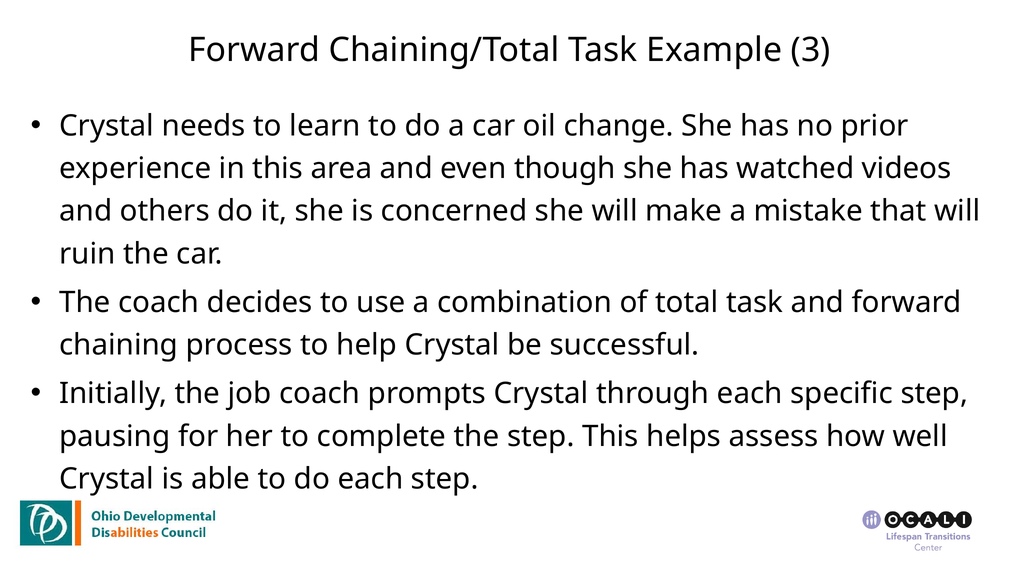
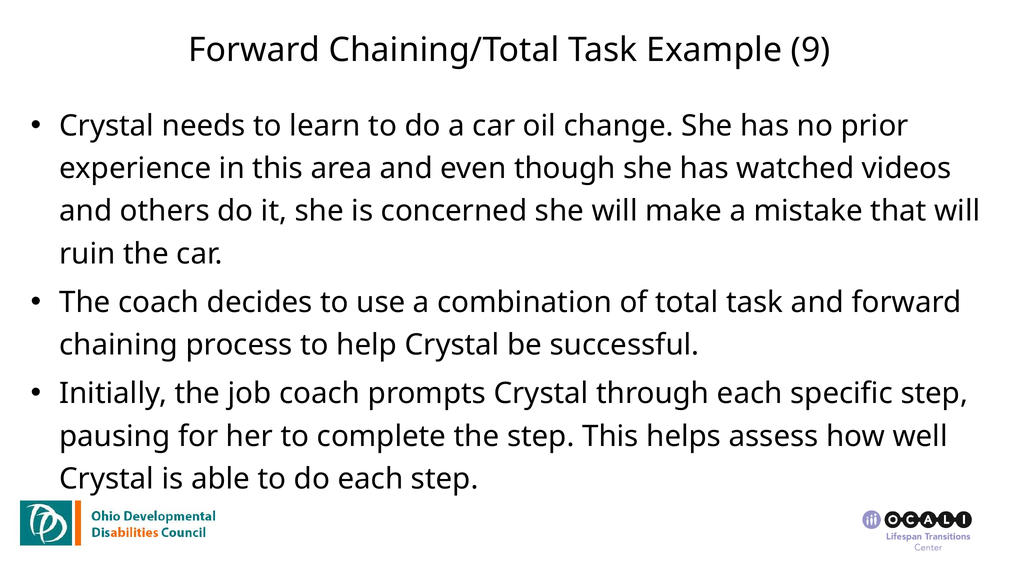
3: 3 -> 9
